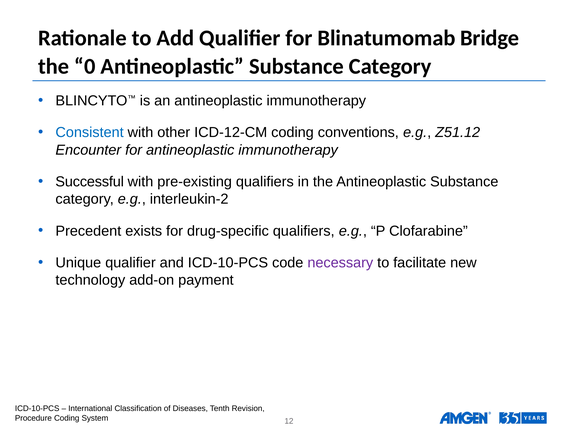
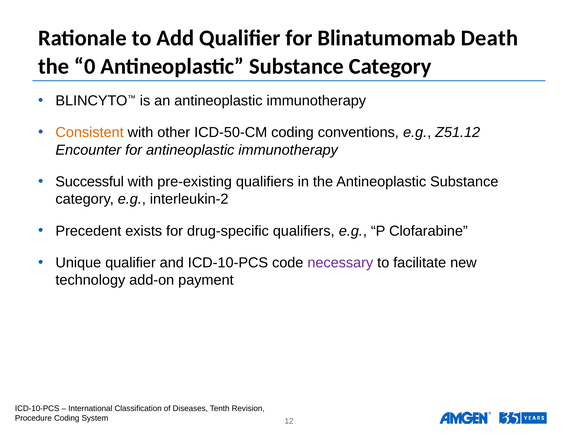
Bridge: Bridge -> Death
Consistent colour: blue -> orange
ICD-12-CM: ICD-12-CM -> ICD-50-CM
